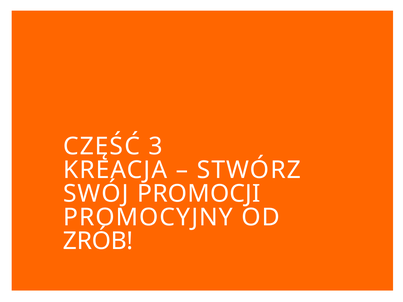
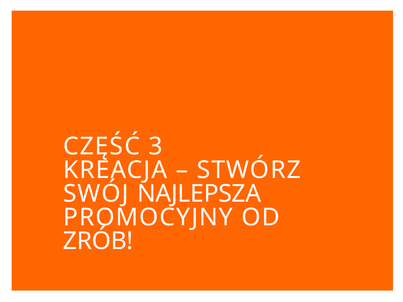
PROMOCJI: PROMOCJI -> NAJLEPSZA
